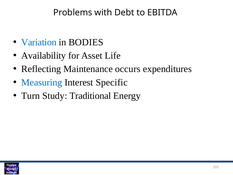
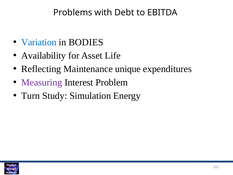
occurs: occurs -> unique
Measuring colour: blue -> purple
Specific: Specific -> Problem
Traditional: Traditional -> Simulation
